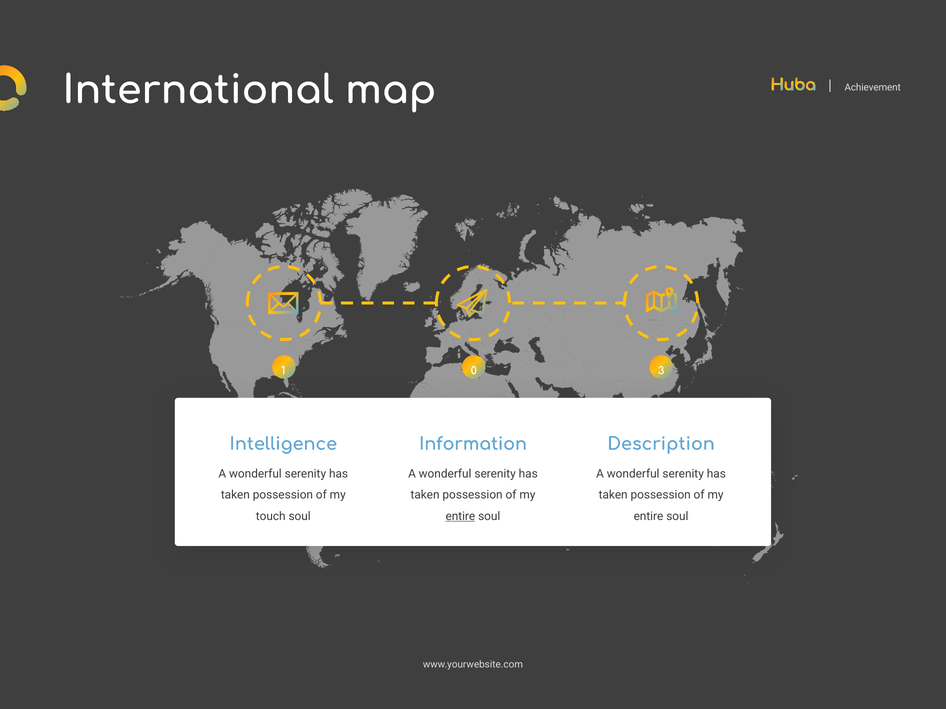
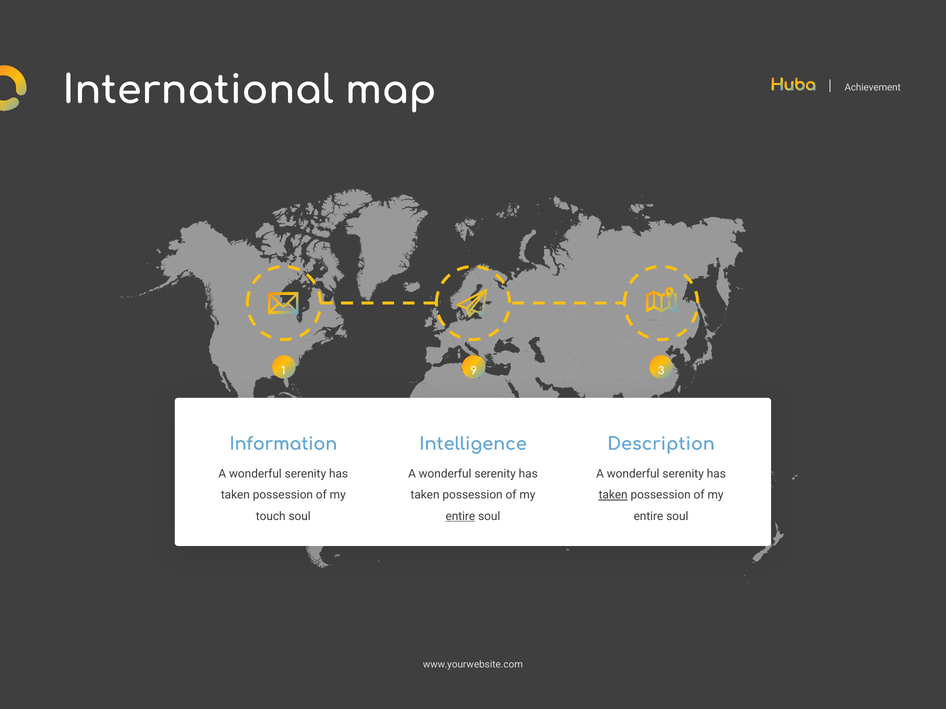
0: 0 -> 9
Intelligence: Intelligence -> Information
Information: Information -> Intelligence
taken at (613, 495) underline: none -> present
